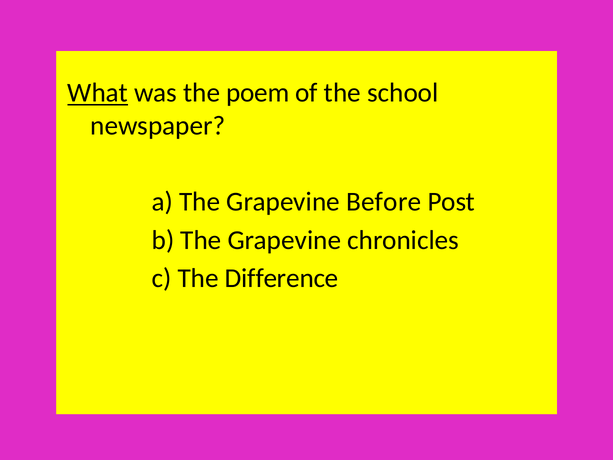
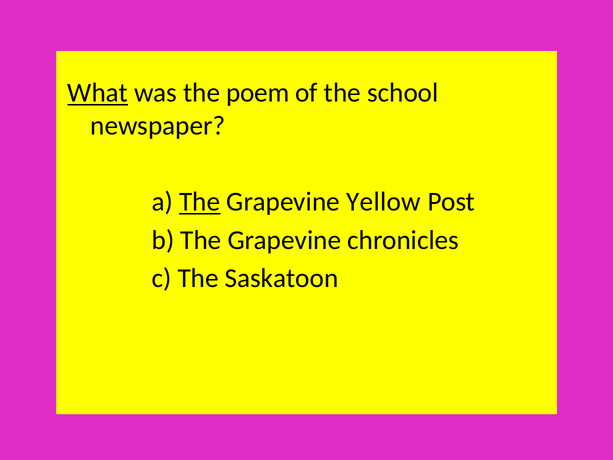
The at (200, 202) underline: none -> present
Before: Before -> Yellow
Difference: Difference -> Saskatoon
